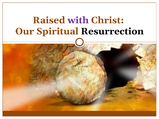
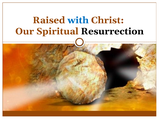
with colour: purple -> blue
